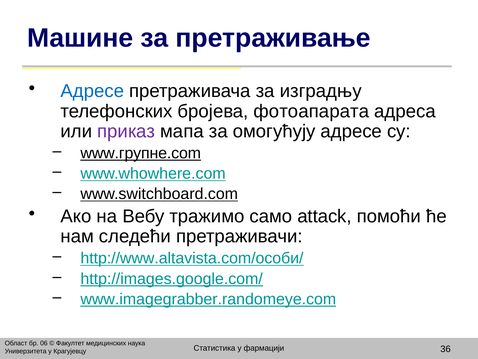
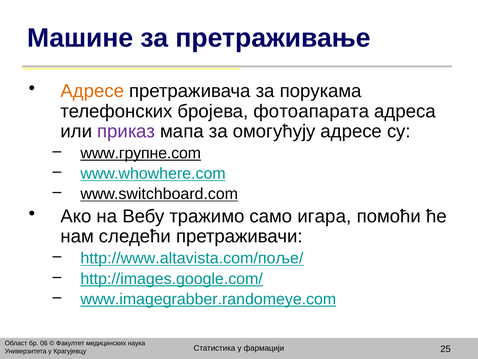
Адресе at (92, 91) colour: blue -> orange
изградњу: изградњу -> порукама
attack: attack -> игара
http://www.altavista.com/особи/: http://www.altavista.com/особи/ -> http://www.altavista.com/поље/
36: 36 -> 25
